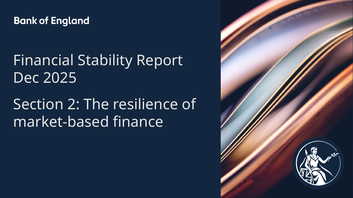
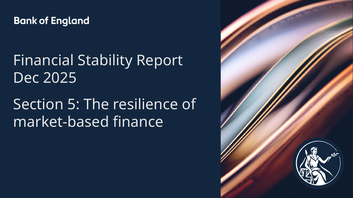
2: 2 -> 5
